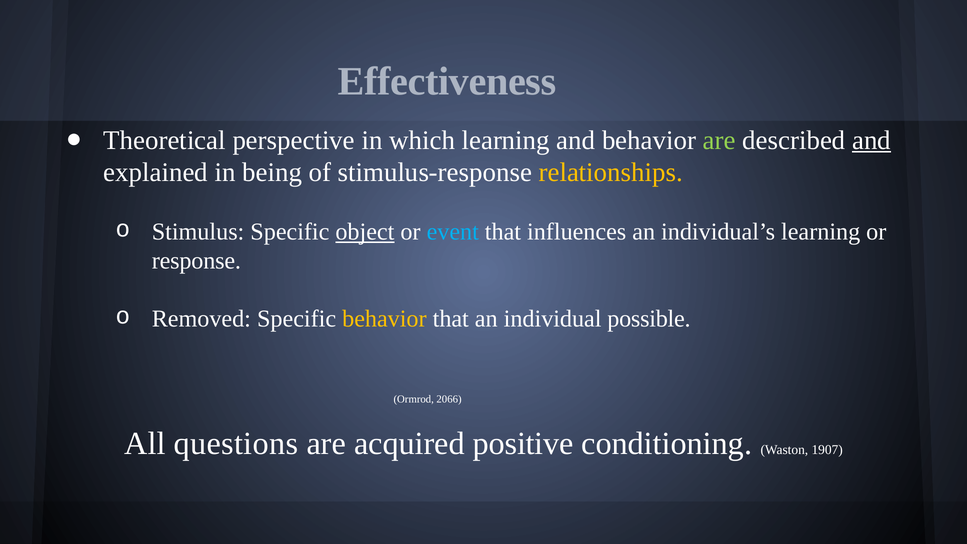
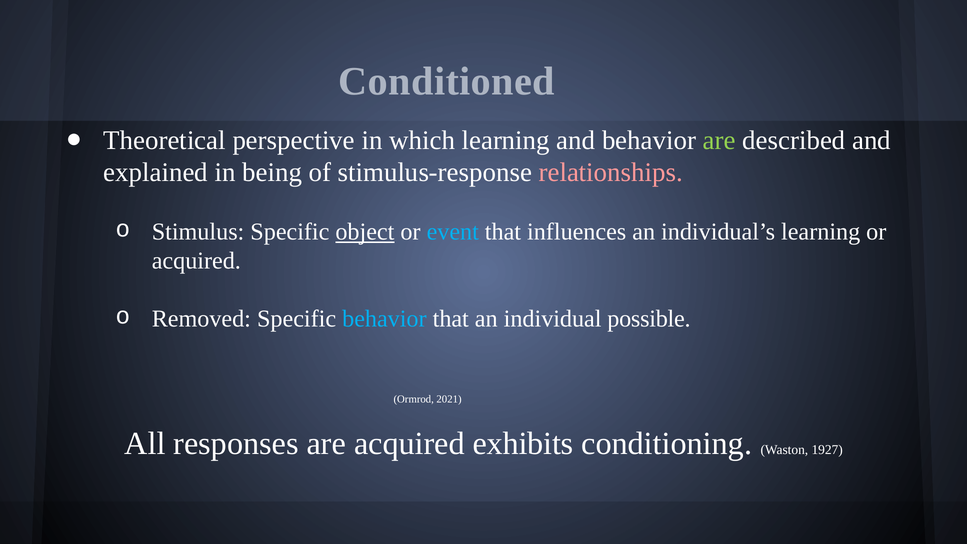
Effectiveness: Effectiveness -> Conditioned
and at (871, 140) underline: present -> none
relationships colour: yellow -> pink
response at (196, 261): response -> acquired
behavior at (384, 319) colour: yellow -> light blue
2066: 2066 -> 2021
questions: questions -> responses
positive: positive -> exhibits
1907: 1907 -> 1927
